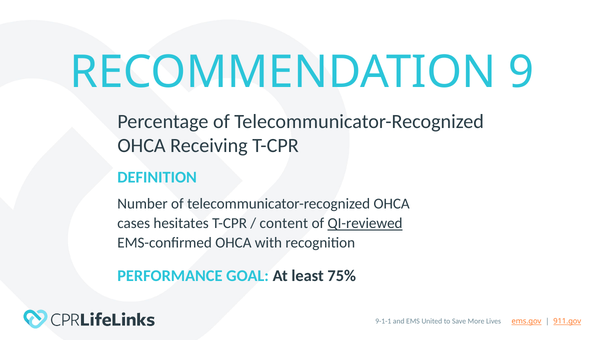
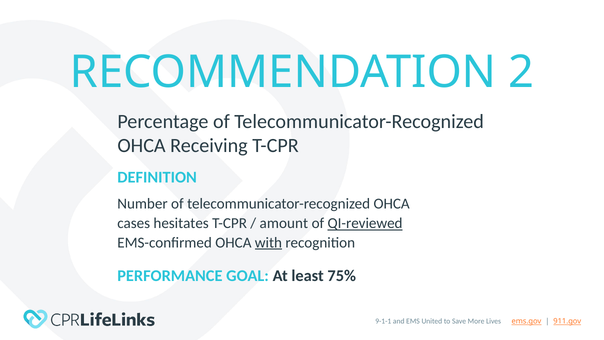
9: 9 -> 2
content: content -> amount
with underline: none -> present
